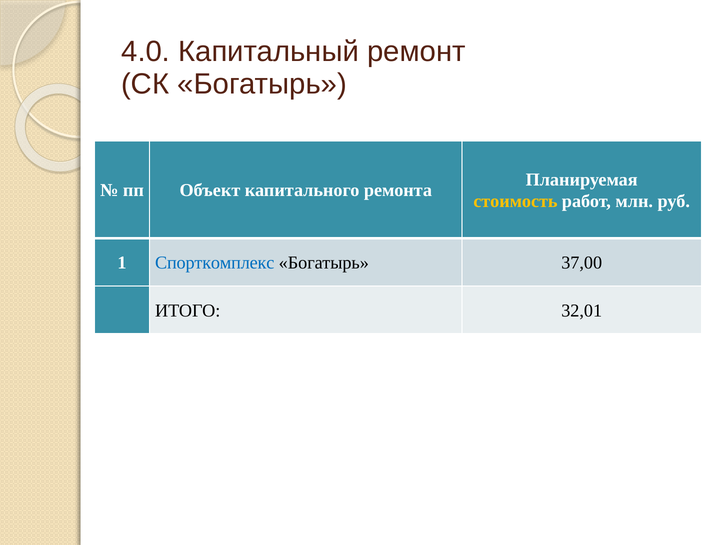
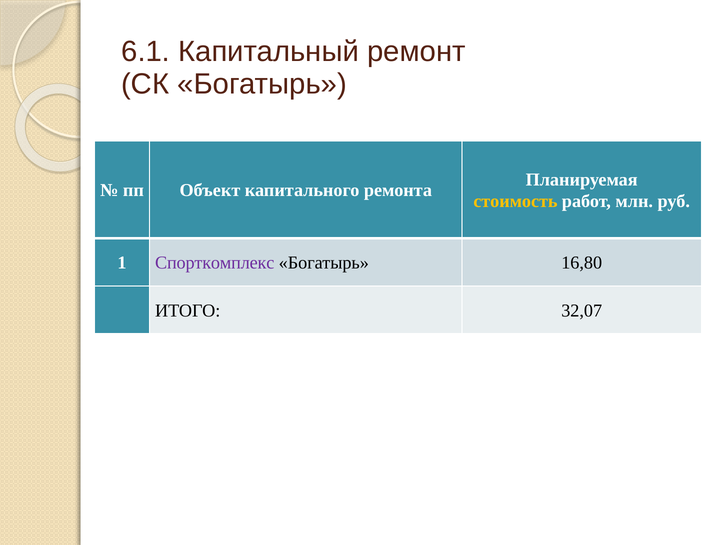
4.0: 4.0 -> 6.1
Спорткомплекс colour: blue -> purple
37,00: 37,00 -> 16,80
32,01: 32,01 -> 32,07
